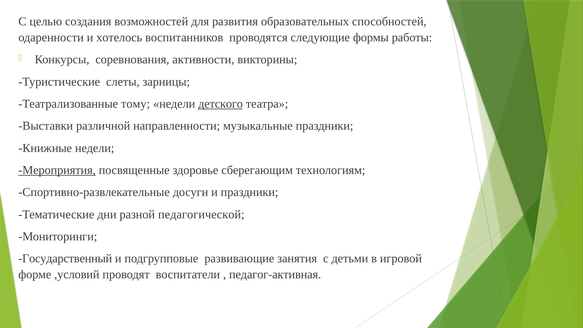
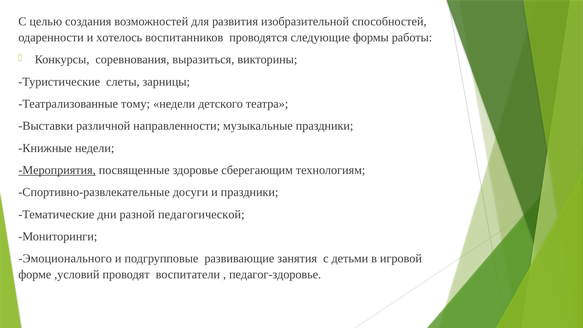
образовательных: образовательных -> изобразительной
активности: активности -> выразиться
детского underline: present -> none
Государственный: Государственный -> Эмоционального
педагог-активная: педагог-активная -> педагог-здоровье
